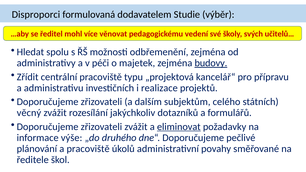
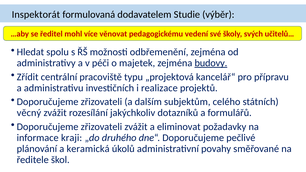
Disproporci: Disproporci -> Inspektorát
eliminovat underline: present -> none
výše: výše -> kraji
a pracoviště: pracoviště -> keramická
